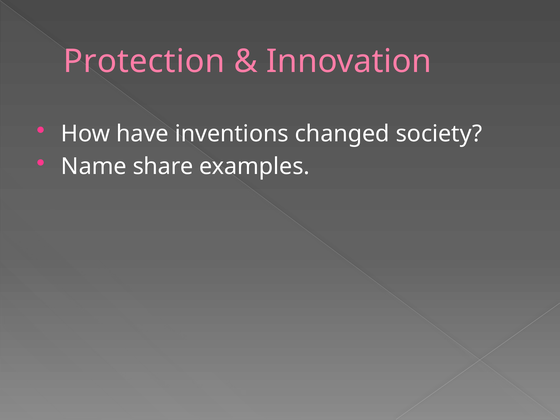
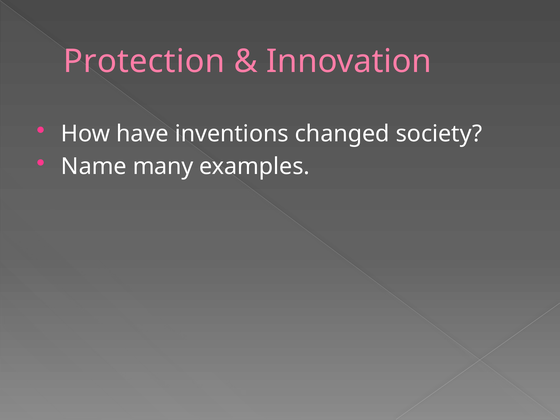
share: share -> many
